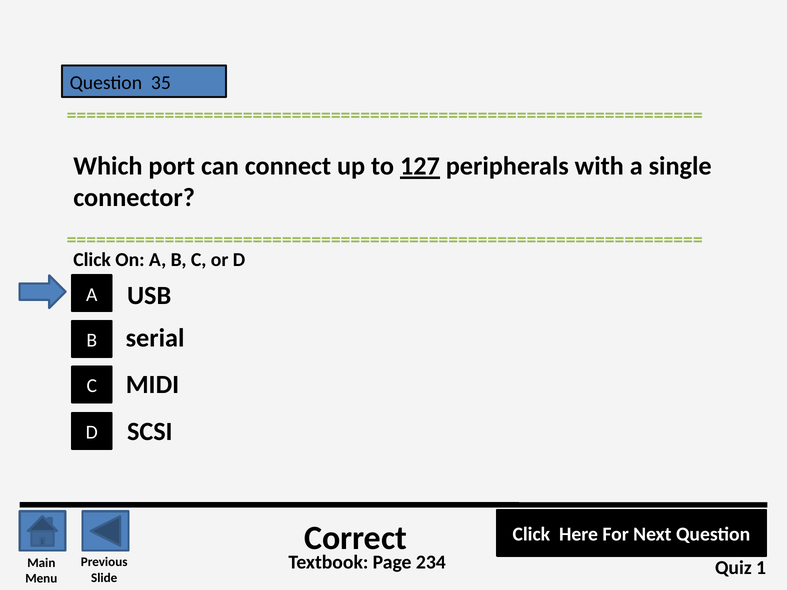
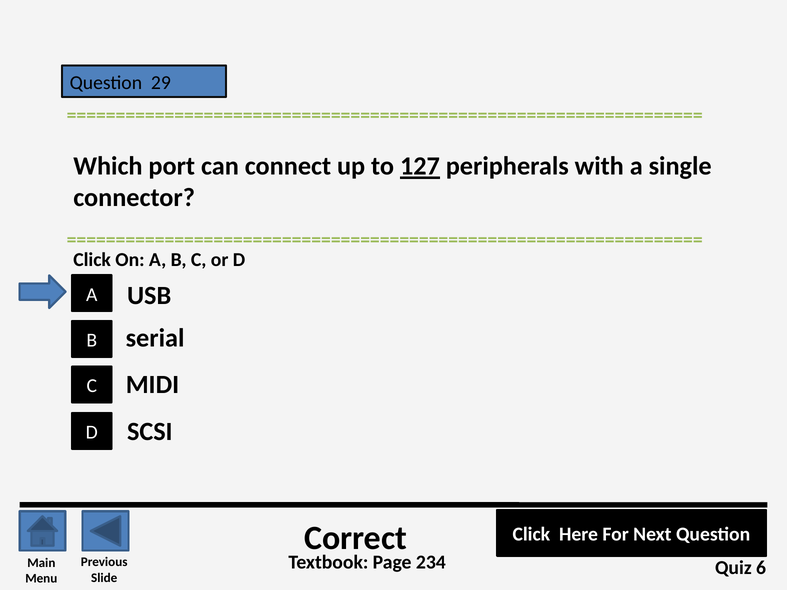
35: 35 -> 29
1: 1 -> 6
